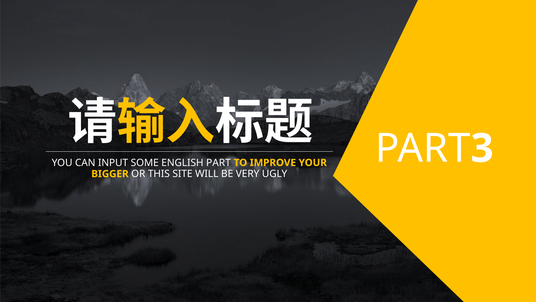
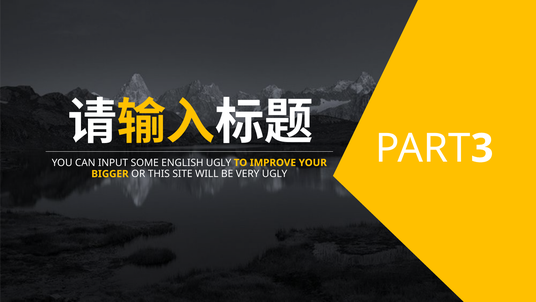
ENGLISH PART: PART -> UGLY
